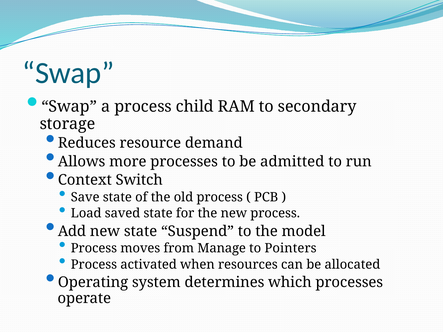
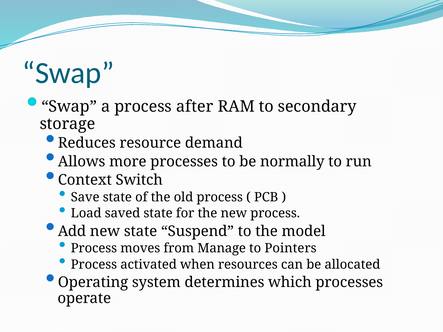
child: child -> after
admitted: admitted -> normally
